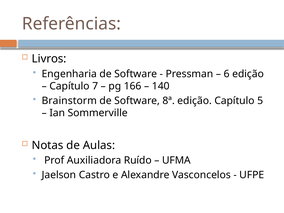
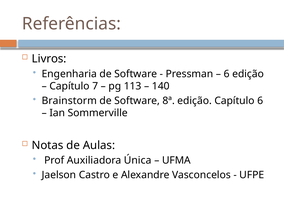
166: 166 -> 113
Capítulo 5: 5 -> 6
Ruído: Ruído -> Única
